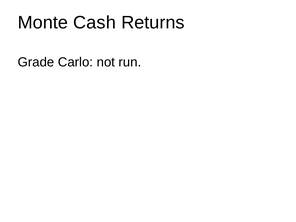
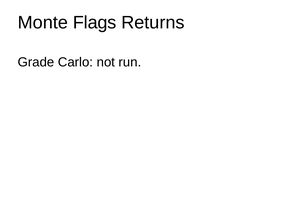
Cash: Cash -> Flags
